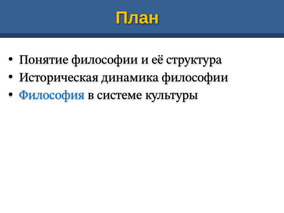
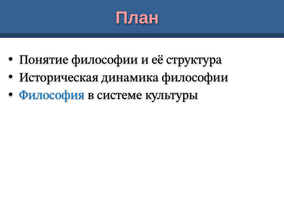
План colour: yellow -> pink
